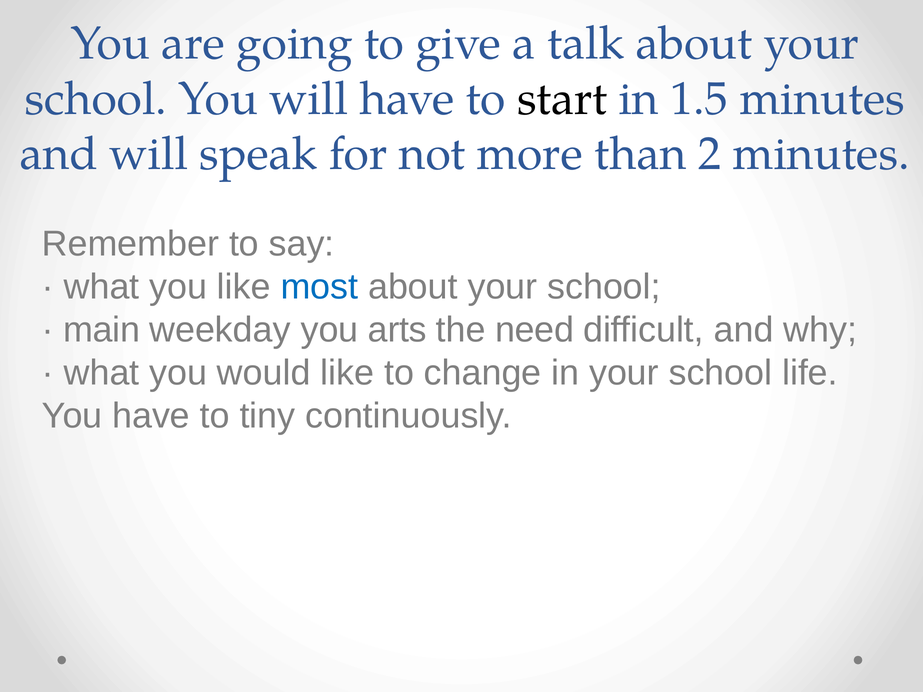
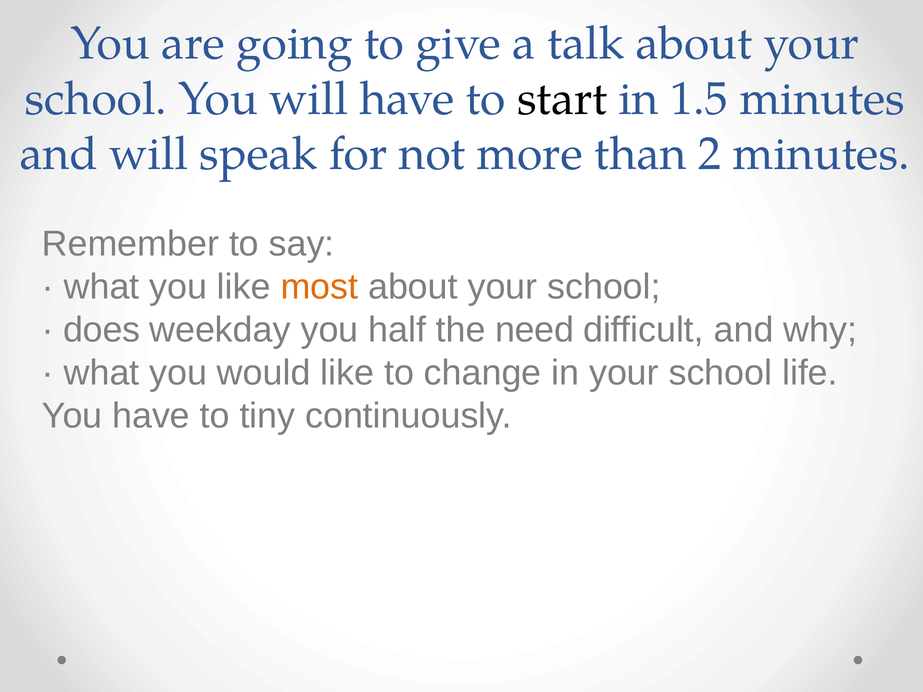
most colour: blue -> orange
main: main -> does
arts: arts -> half
